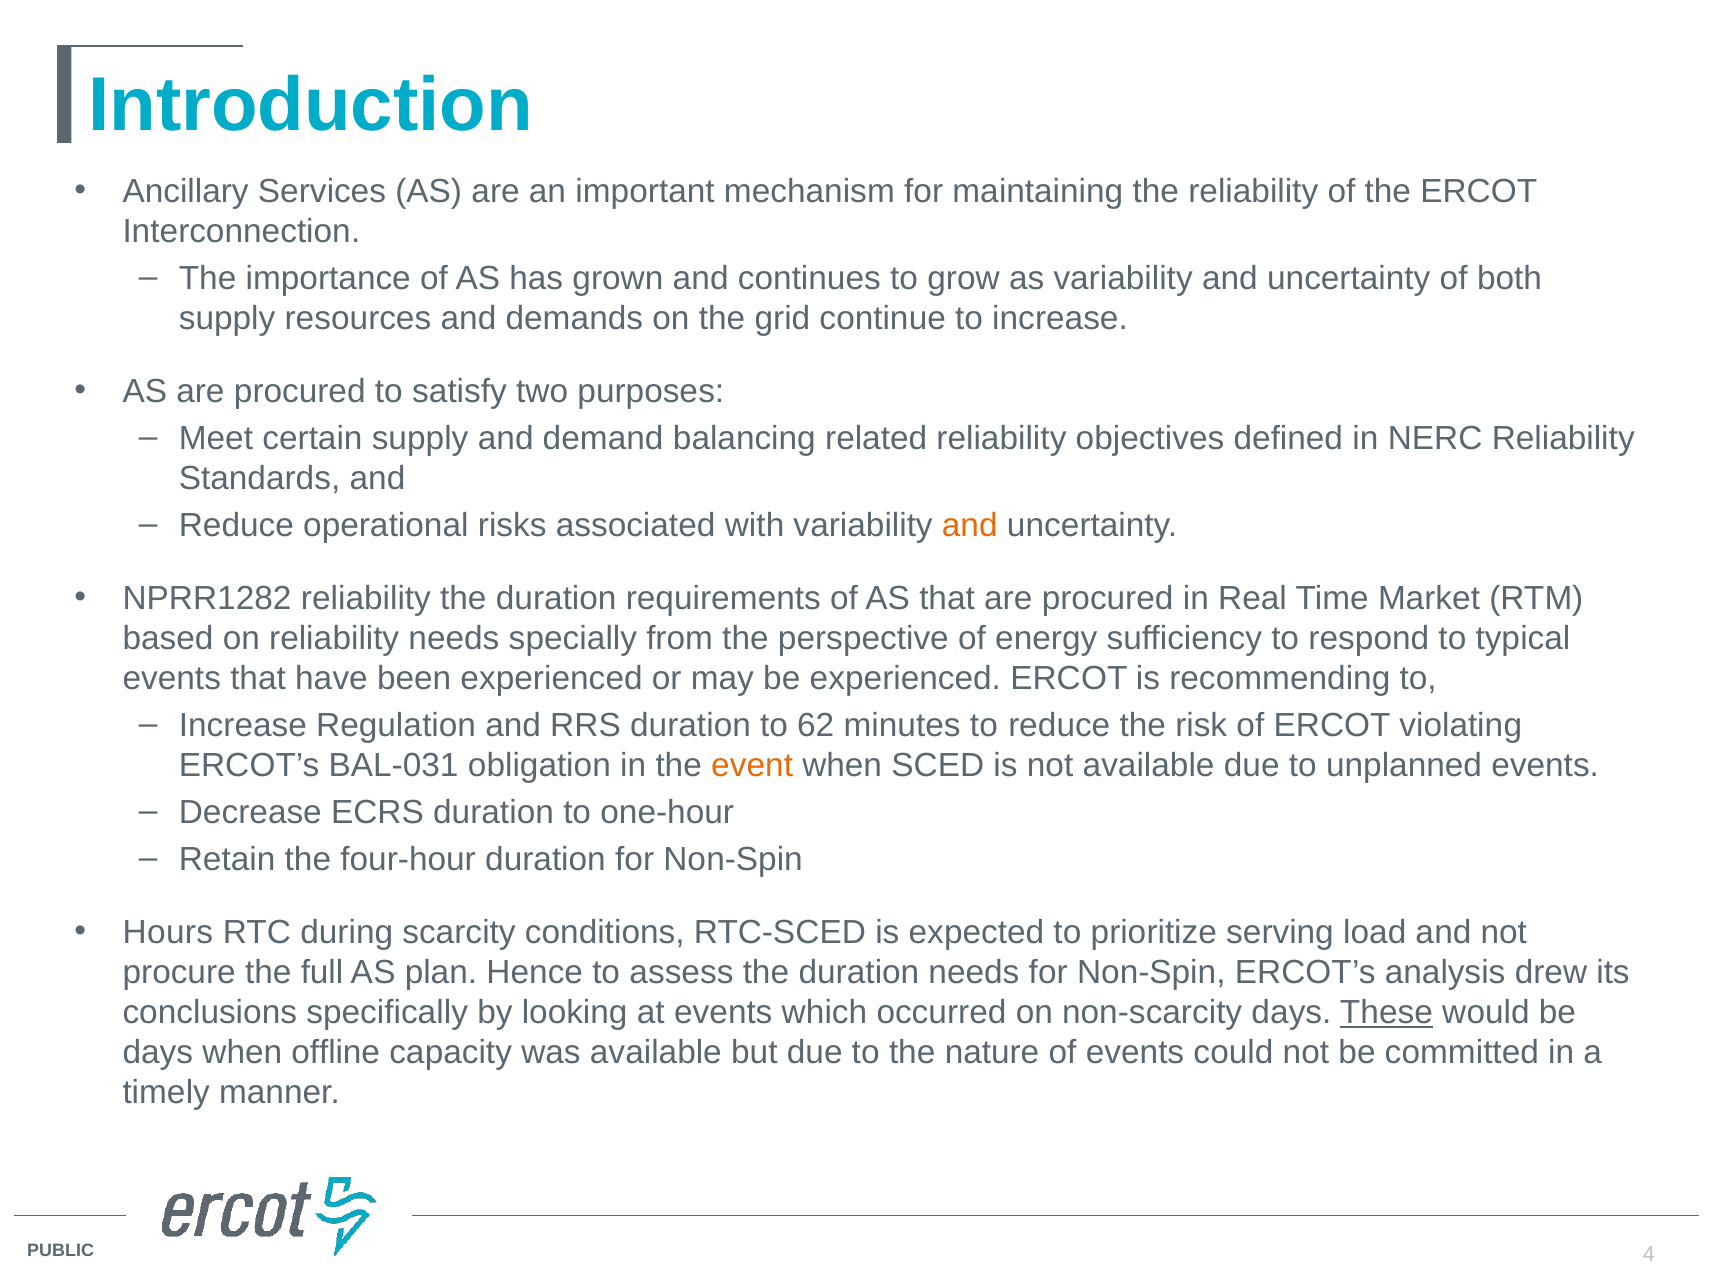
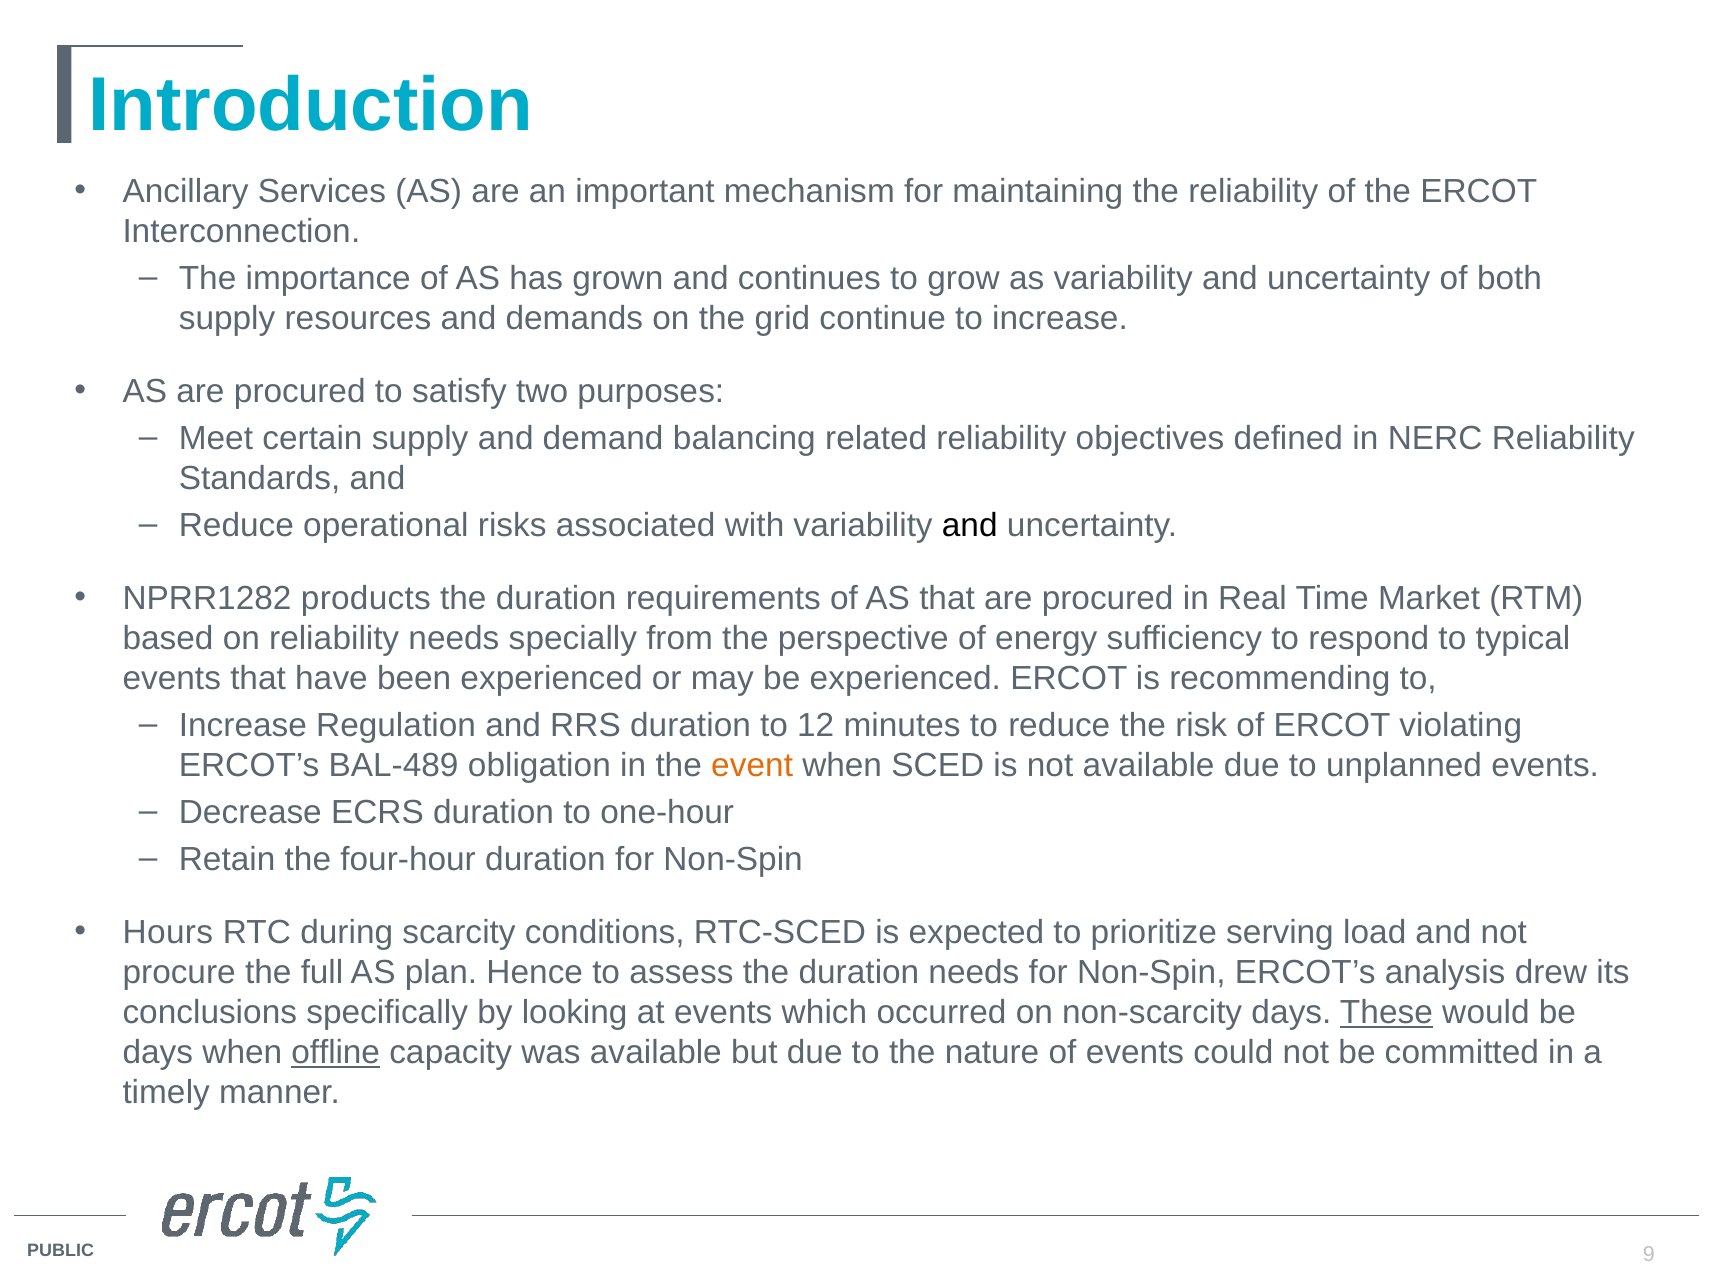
and at (970, 525) colour: orange -> black
NPRR1282 reliability: reliability -> products
62: 62 -> 12
BAL-031: BAL-031 -> BAL-489
offline underline: none -> present
4: 4 -> 9
